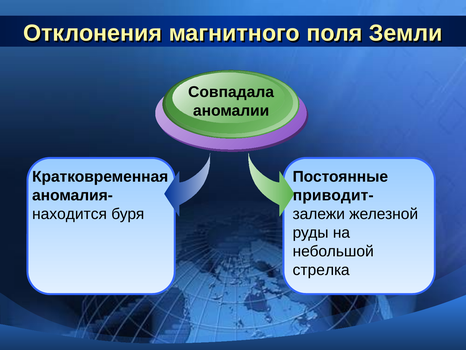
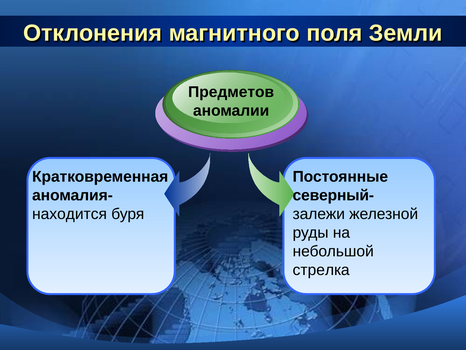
Совпадала: Совпадала -> Предметов
приводит-: приводит- -> северный-
